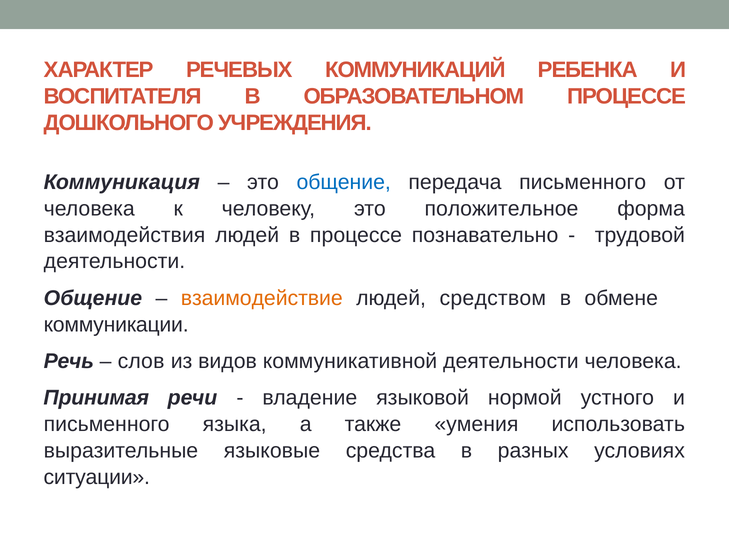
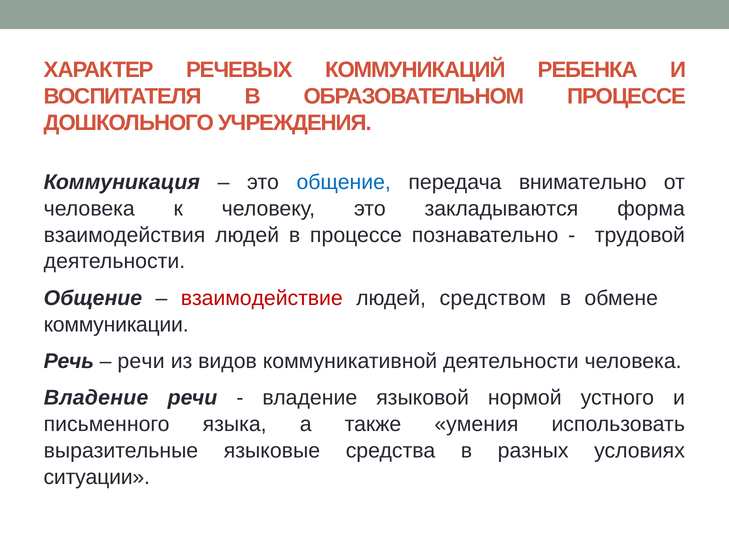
передача письменного: письменного -> внимательно
положительное: положительное -> закладываются
взаимодействие colour: orange -> red
слов at (141, 361): слов -> речи
Принимая at (96, 398): Принимая -> Владение
